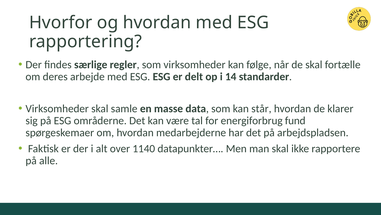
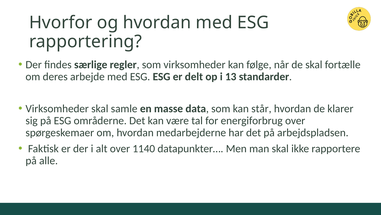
14: 14 -> 13
energiforbrug fund: fund -> over
